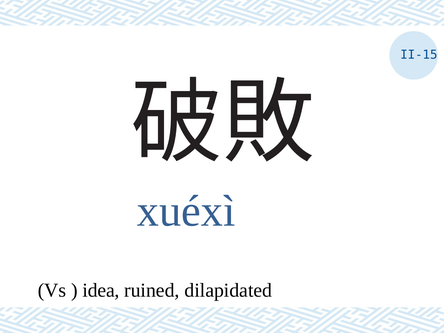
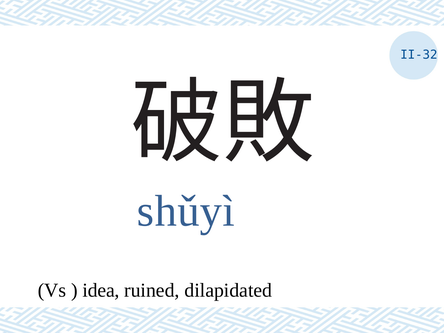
II-15: II-15 -> II-32
xuéxì: xuéxì -> shǔyì
